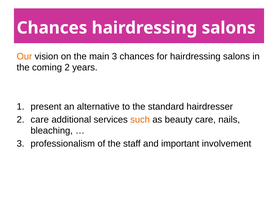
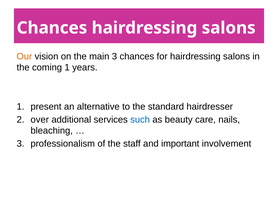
coming 2: 2 -> 1
care at (40, 119): care -> over
such colour: orange -> blue
